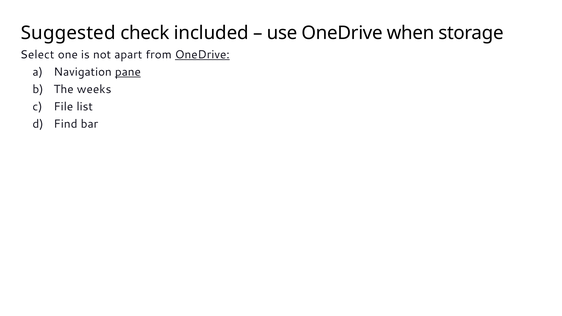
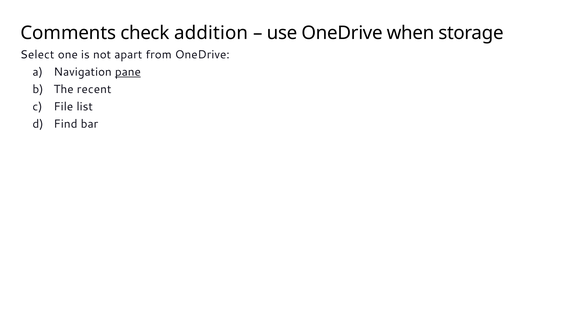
Suggested: Suggested -> Comments
included: included -> addition
OneDrive at (202, 55) underline: present -> none
weeks: weeks -> recent
